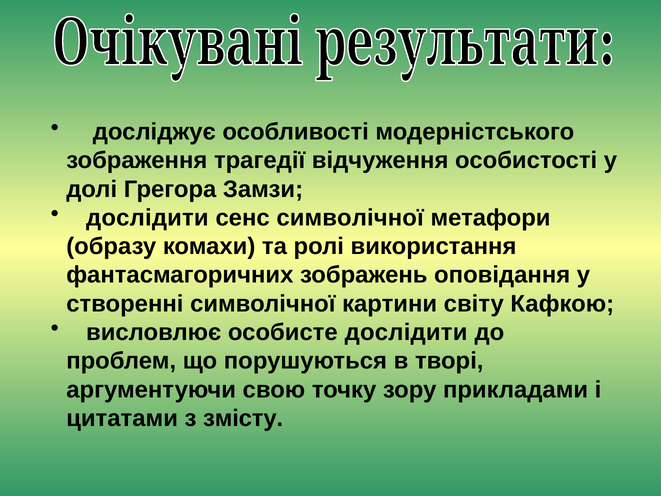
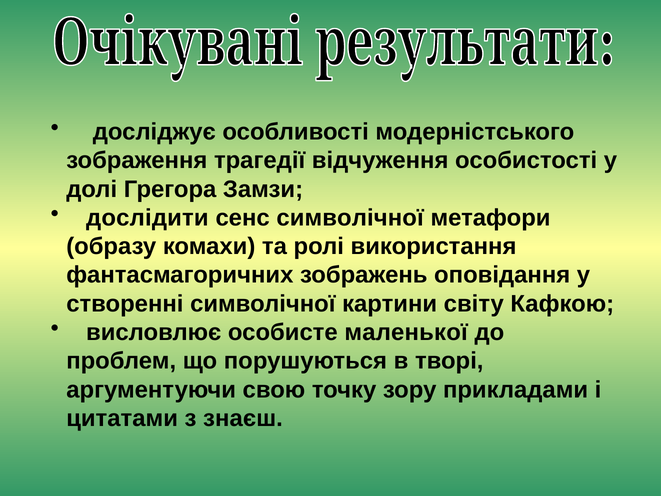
особисте дослідити: дослідити -> маленької
змісту: змісту -> знаєш
